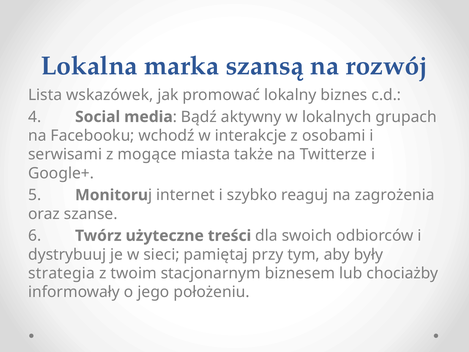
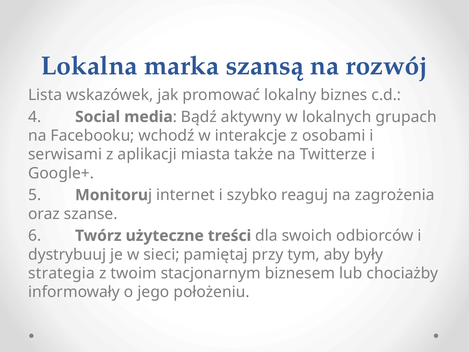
mogące: mogące -> aplikacji
